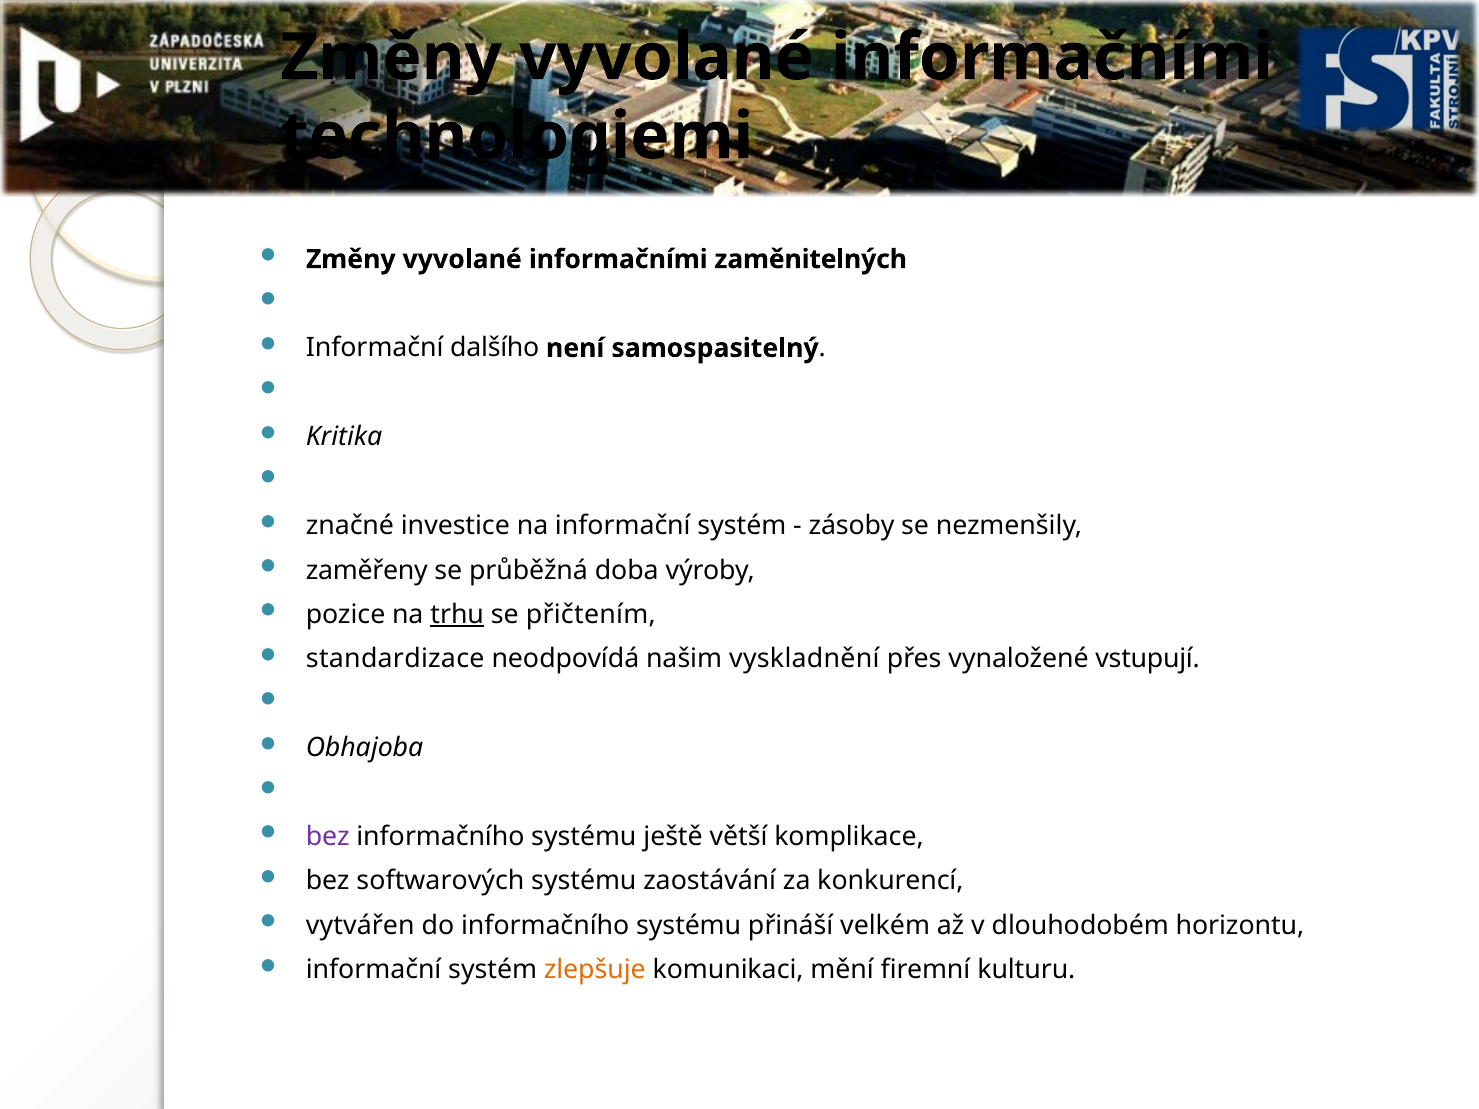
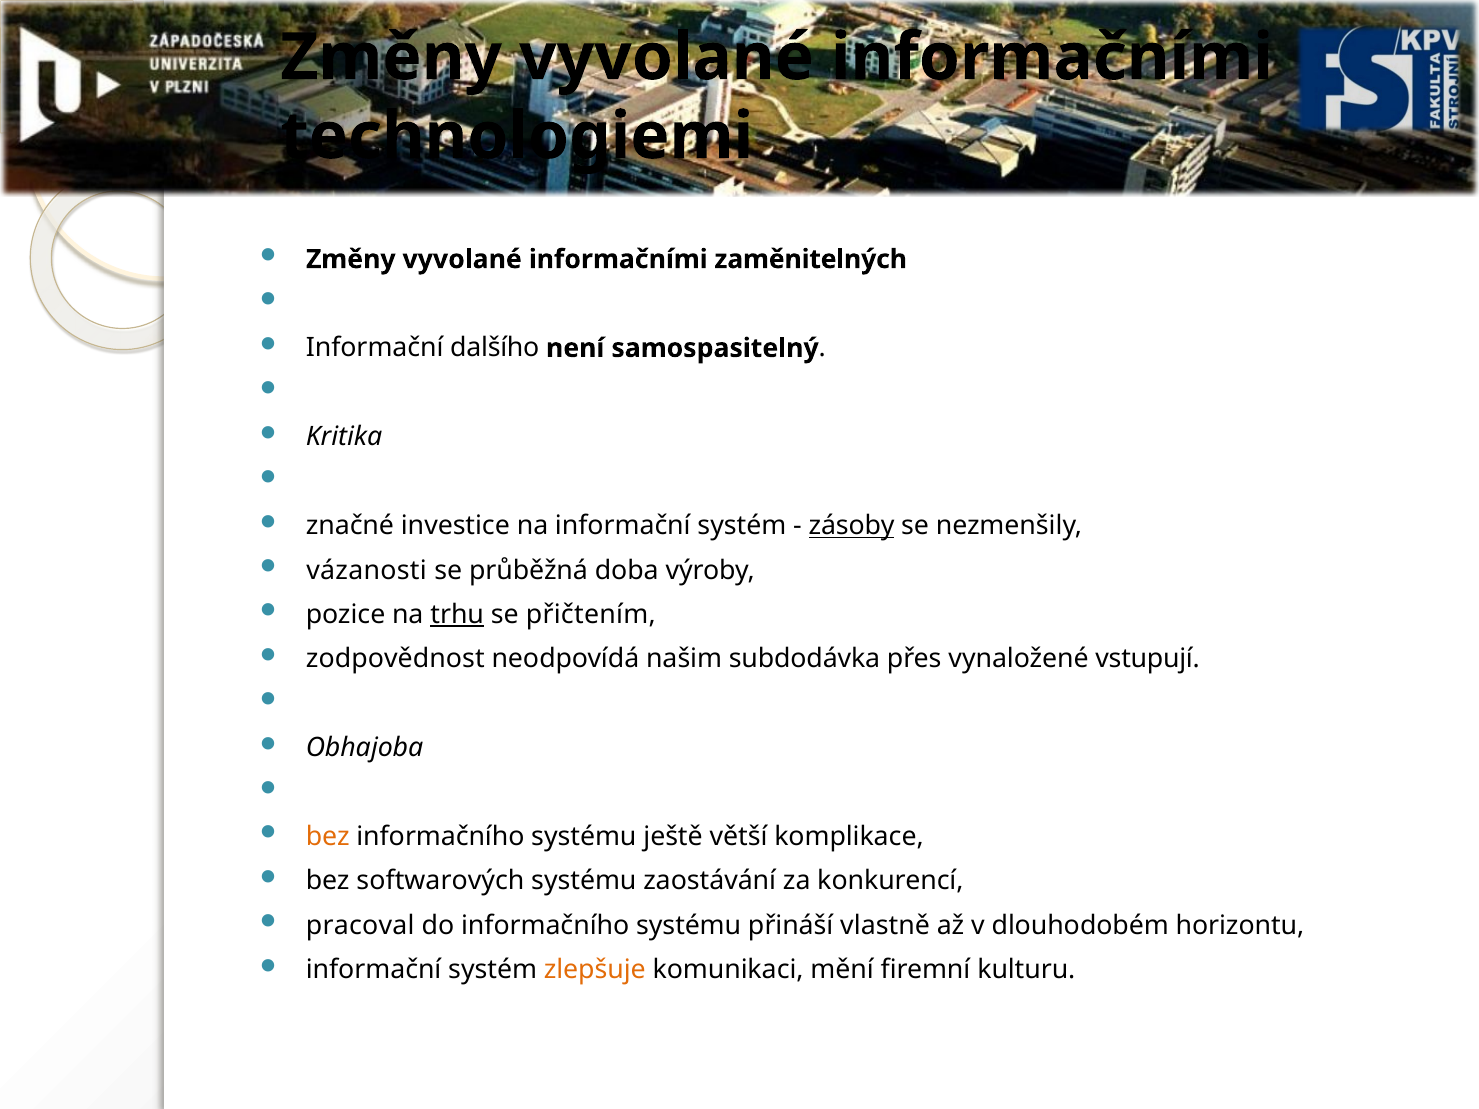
zásoby underline: none -> present
zaměřeny: zaměřeny -> vázanosti
standardizace: standardizace -> zodpovědnost
vyskladnění: vyskladnění -> subdodávka
bez at (328, 837) colour: purple -> orange
vytvářen: vytvářen -> pracoval
velkém: velkém -> vlastně
